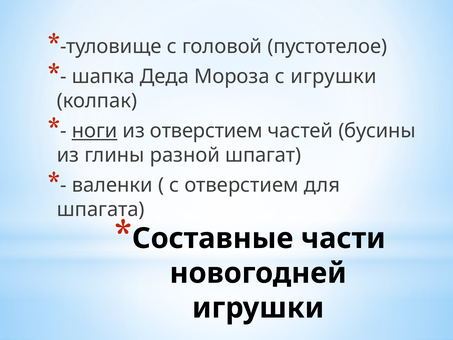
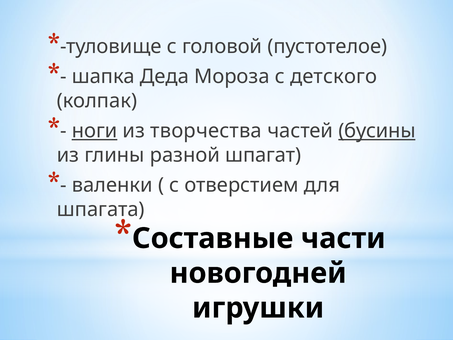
с игрушки: игрушки -> детского
из отверстием: отверстием -> творчества
бусины underline: none -> present
